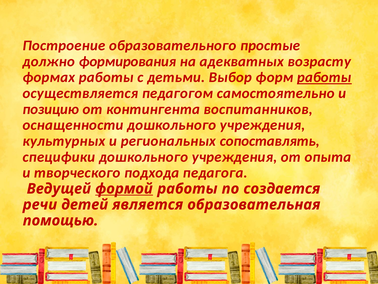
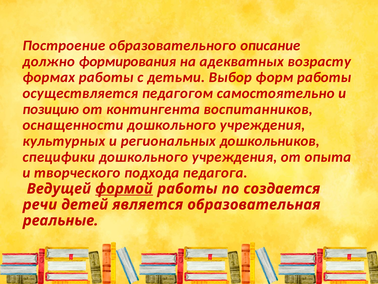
простые: простые -> описание
работы at (324, 77) underline: present -> none
сопоставлять: сопоставлять -> дошкольников
помощью: помощью -> реальные
